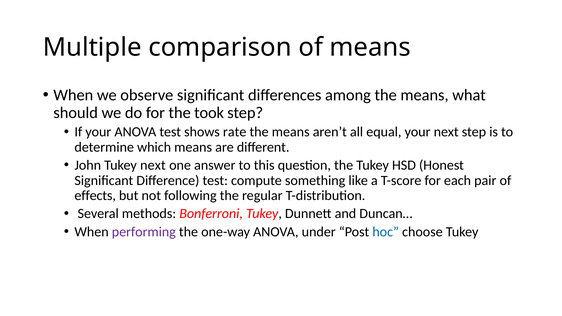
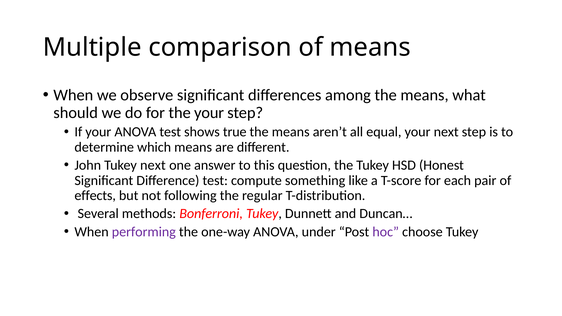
the took: took -> your
rate: rate -> true
hoc colour: blue -> purple
